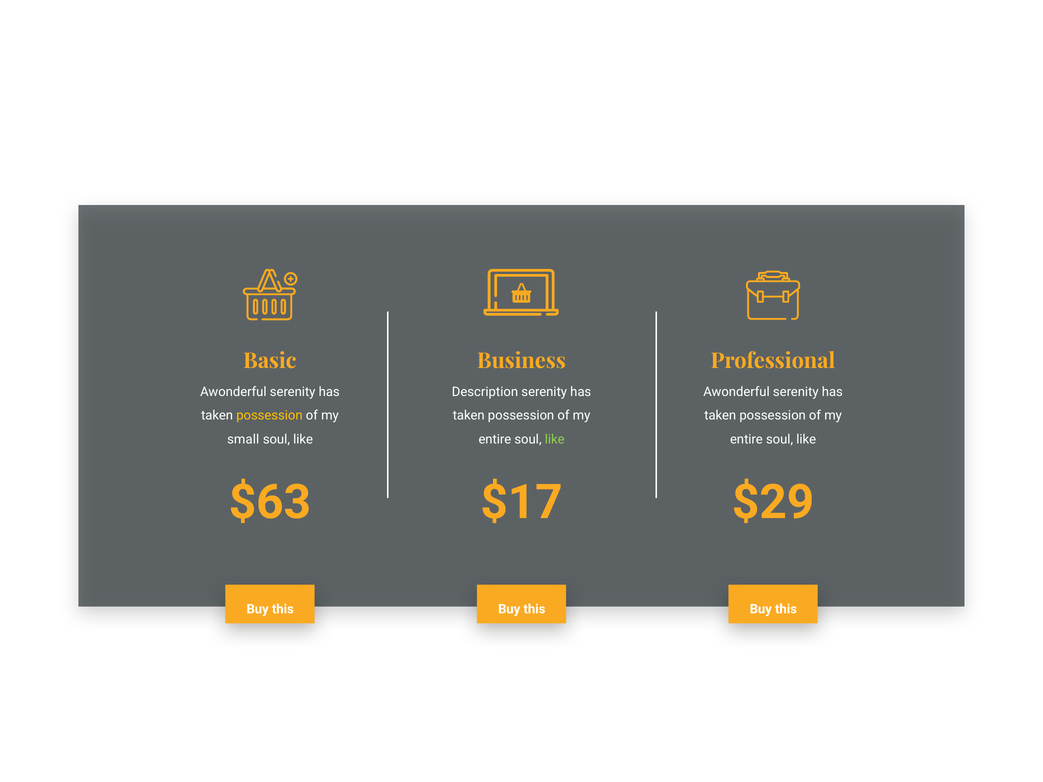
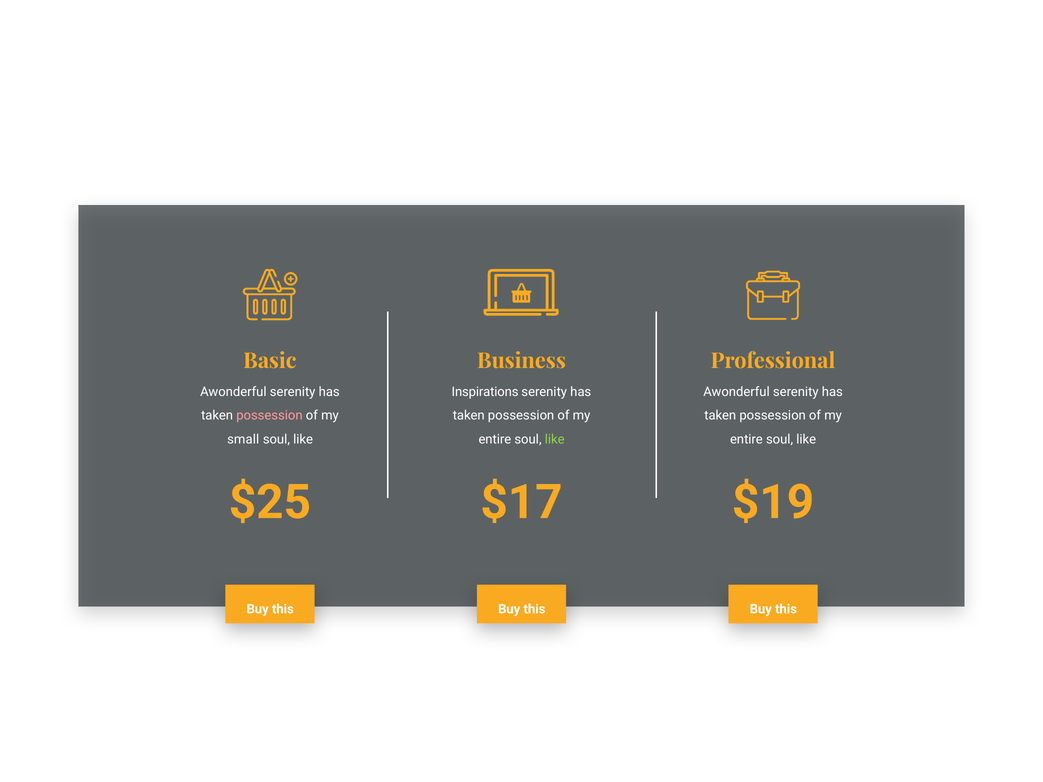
Description: Description -> Inspirations
possession at (269, 416) colour: yellow -> pink
$63: $63 -> $25
$29: $29 -> $19
